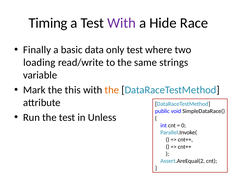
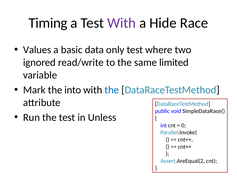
Finally: Finally -> Values
loading: loading -> ignored
strings: strings -> limited
this: this -> into
the at (112, 90) colour: orange -> blue
